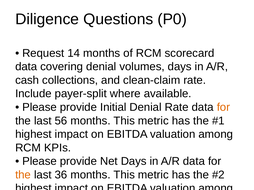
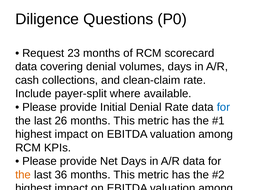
14: 14 -> 23
for at (223, 107) colour: orange -> blue
56: 56 -> 26
